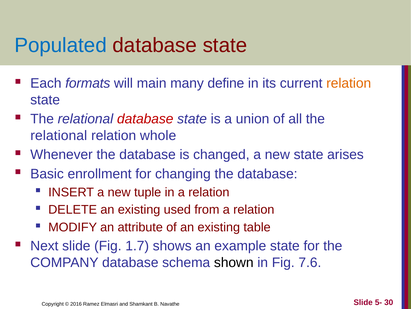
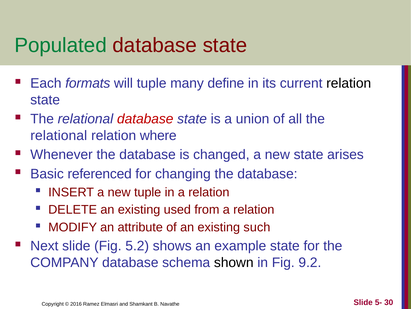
Populated colour: blue -> green
will main: main -> tuple
relation at (349, 83) colour: orange -> black
whole: whole -> where
enrollment: enrollment -> referenced
table: table -> such
1.7: 1.7 -> 5.2
7.6: 7.6 -> 9.2
